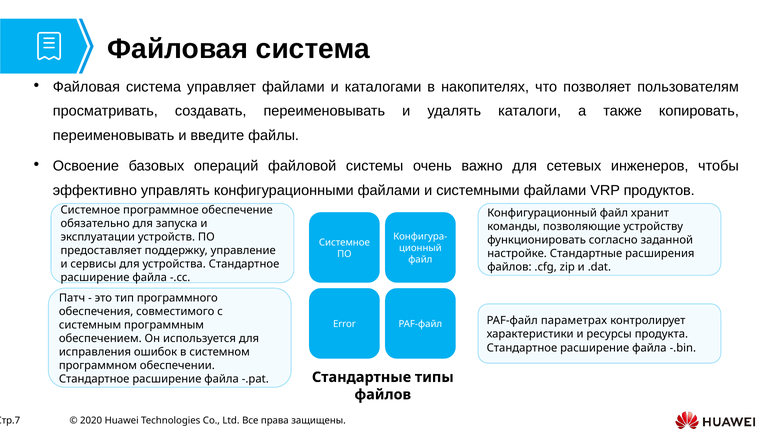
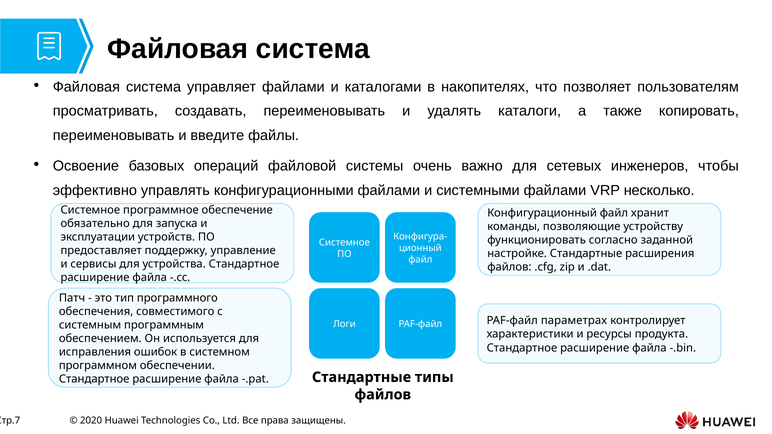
продуктов: продуктов -> несколько
Error: Error -> Логи
